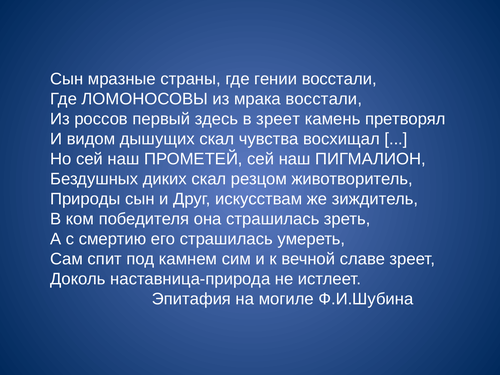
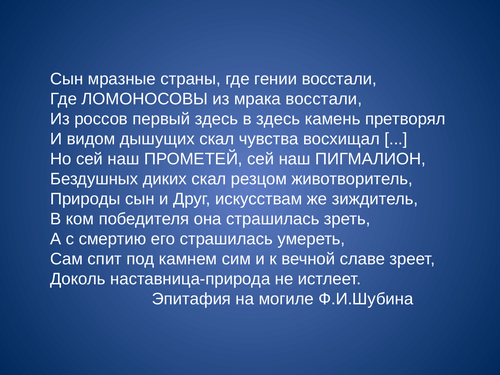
в зреет: зреет -> здесь
